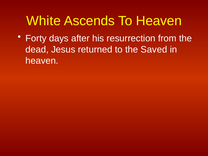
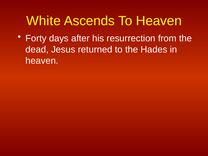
Saved: Saved -> Hades
